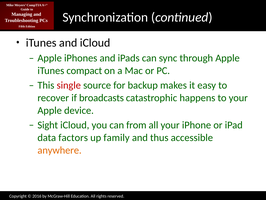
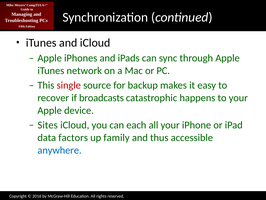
compact: compact -> network
Sight: Sight -> Sites
from: from -> each
anywhere colour: orange -> blue
